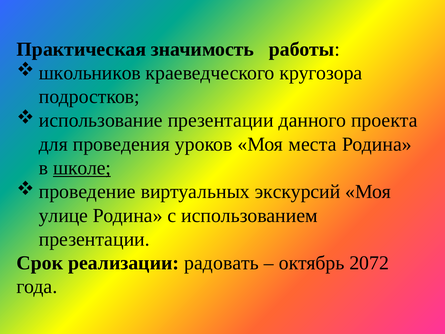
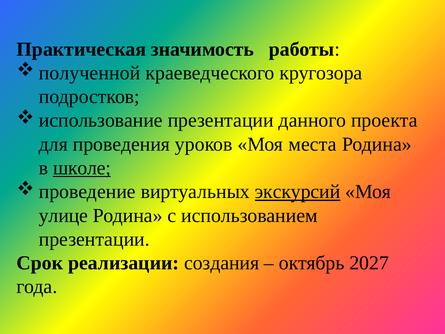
школьников: школьников -> полученной
экскурсий underline: none -> present
радовать: радовать -> создания
2072: 2072 -> 2027
